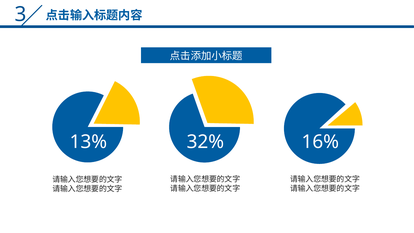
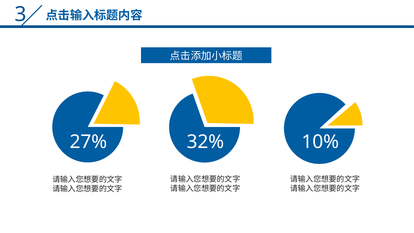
13%: 13% -> 27%
16%: 16% -> 10%
